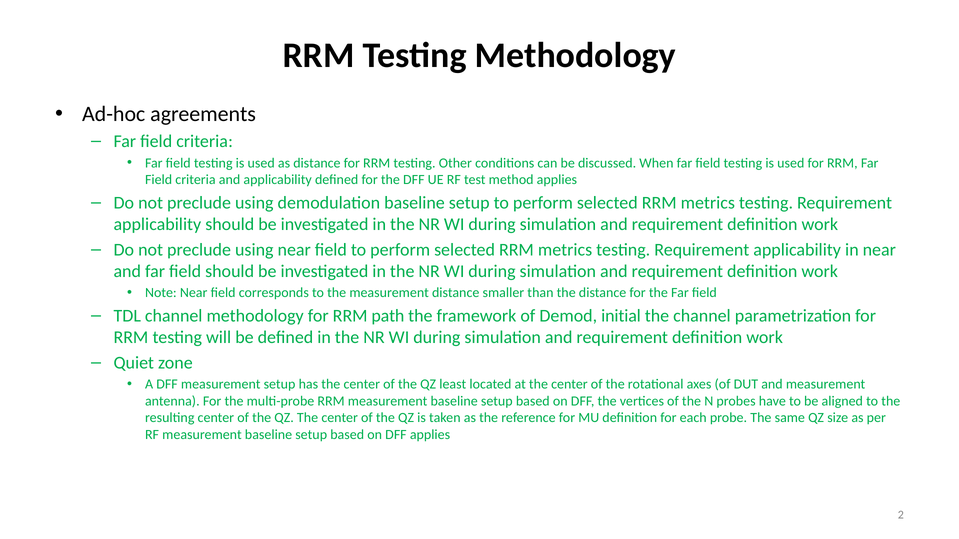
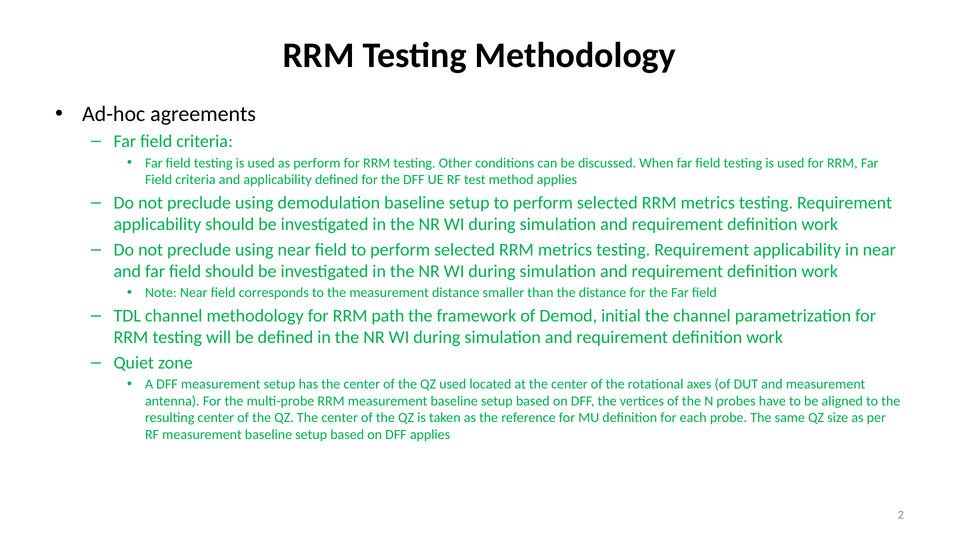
as distance: distance -> perform
QZ least: least -> used
